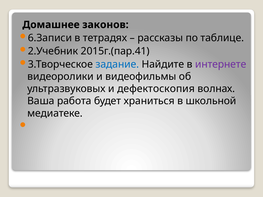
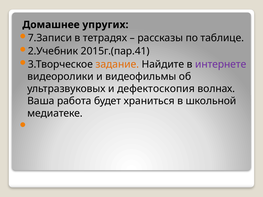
законов: законов -> упругих
6.Записи: 6.Записи -> 7.Записи
задание colour: blue -> orange
